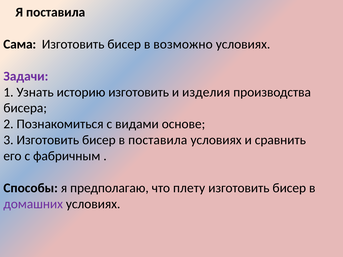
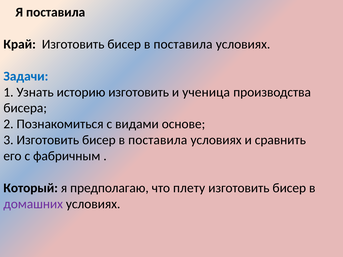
Сама: Сама -> Край
возможно at (183, 44): возможно -> поставила
Задачи colour: purple -> blue
изделия: изделия -> ученица
Способы: Способы -> Который
